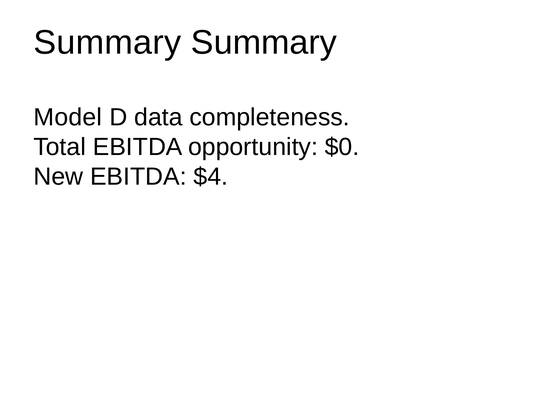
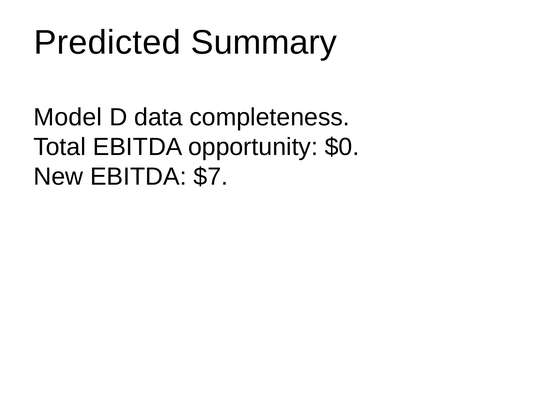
Summary at (107, 42): Summary -> Predicted
$4: $4 -> $7
